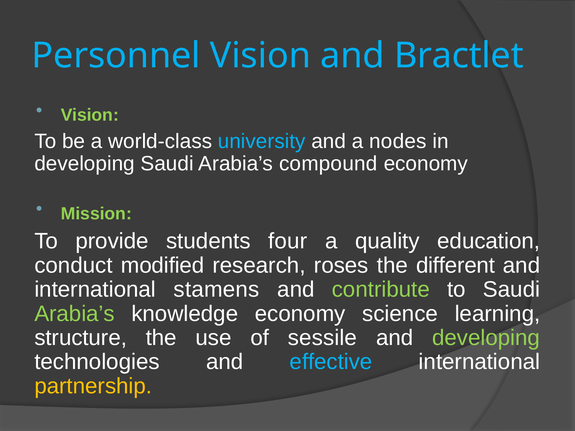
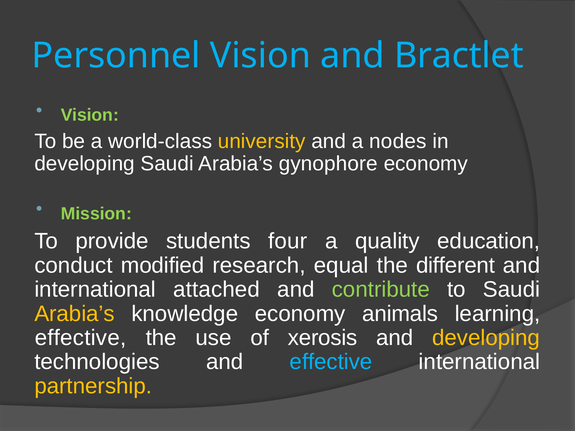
university colour: light blue -> yellow
compound: compound -> gynophore
roses: roses -> equal
stamens: stamens -> attached
Arabia’s at (75, 314) colour: light green -> yellow
science: science -> animals
structure at (81, 338): structure -> effective
sessile: sessile -> xerosis
developing at (486, 338) colour: light green -> yellow
